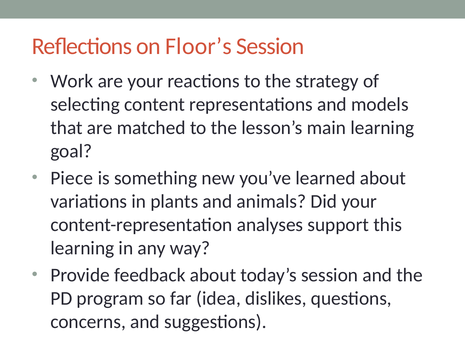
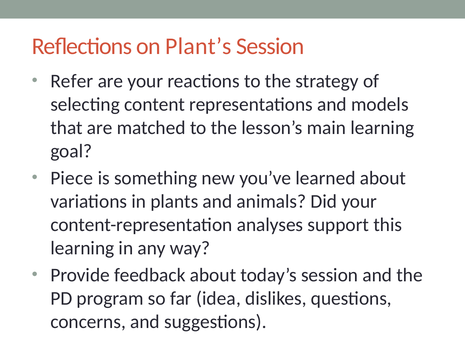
Floor’s: Floor’s -> Plant’s
Work: Work -> Refer
